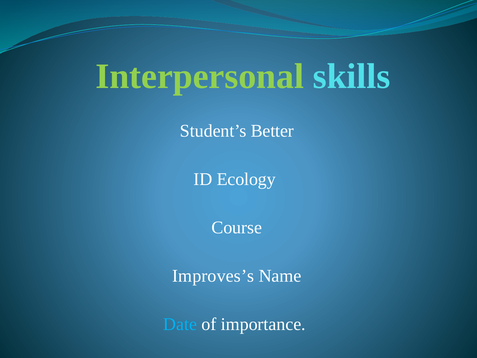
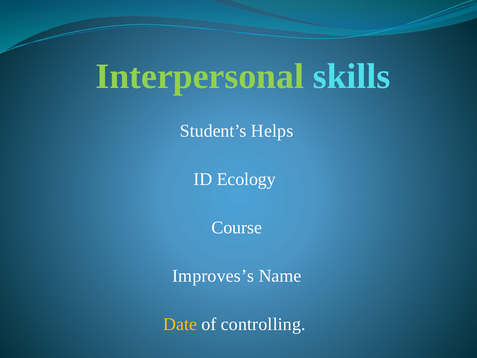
Better: Better -> Helps
Date colour: light blue -> yellow
importance: importance -> controlling
